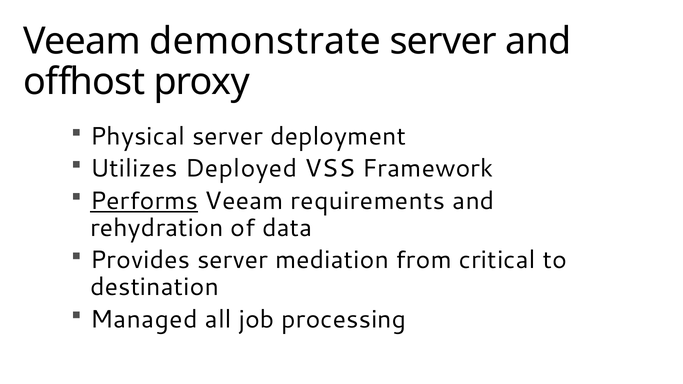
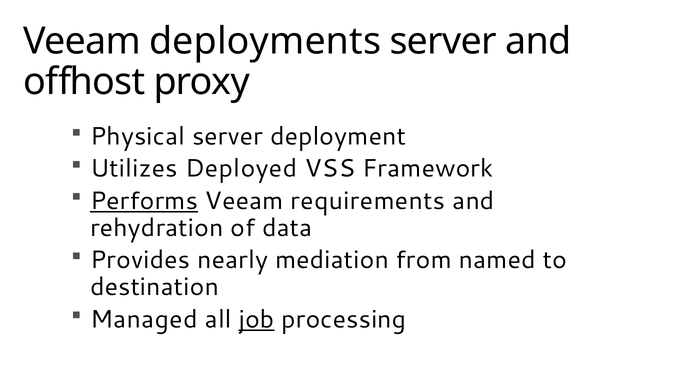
demonstrate: demonstrate -> deployments
Provides server: server -> nearly
critical: critical -> named
job underline: none -> present
